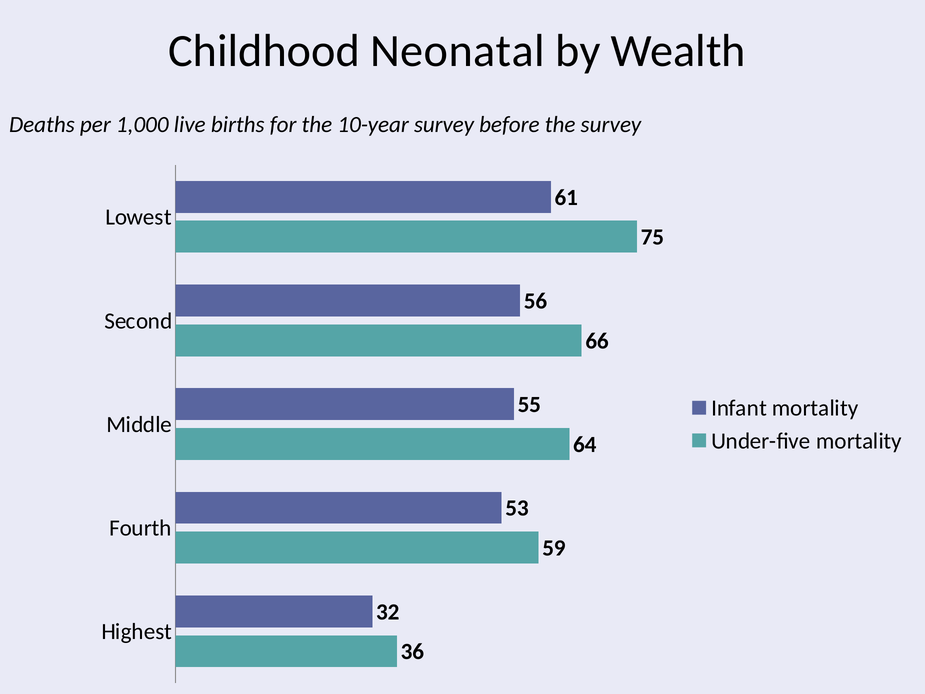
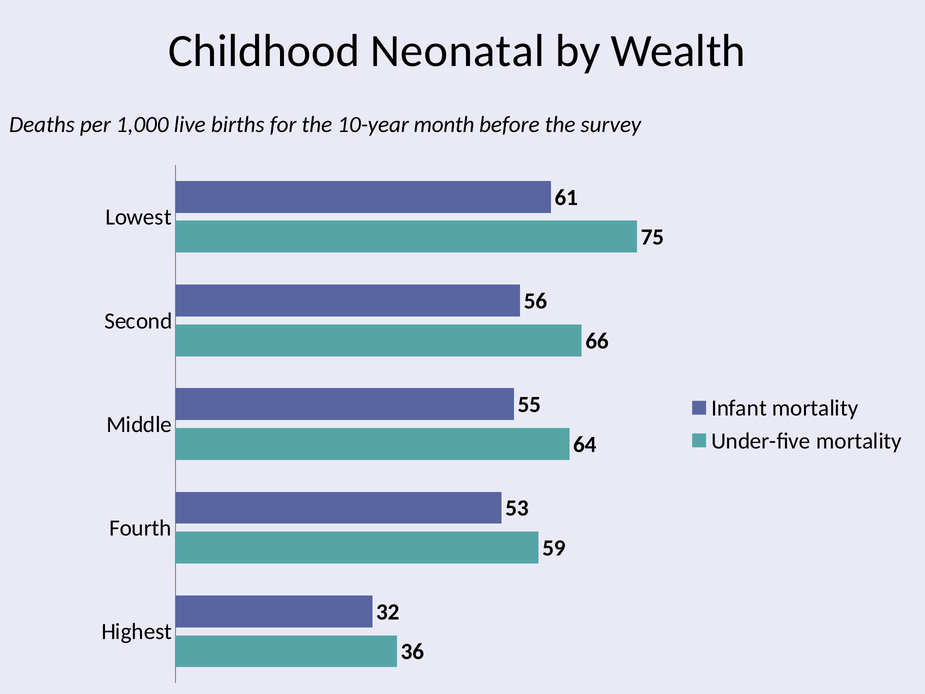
10-year survey: survey -> month
